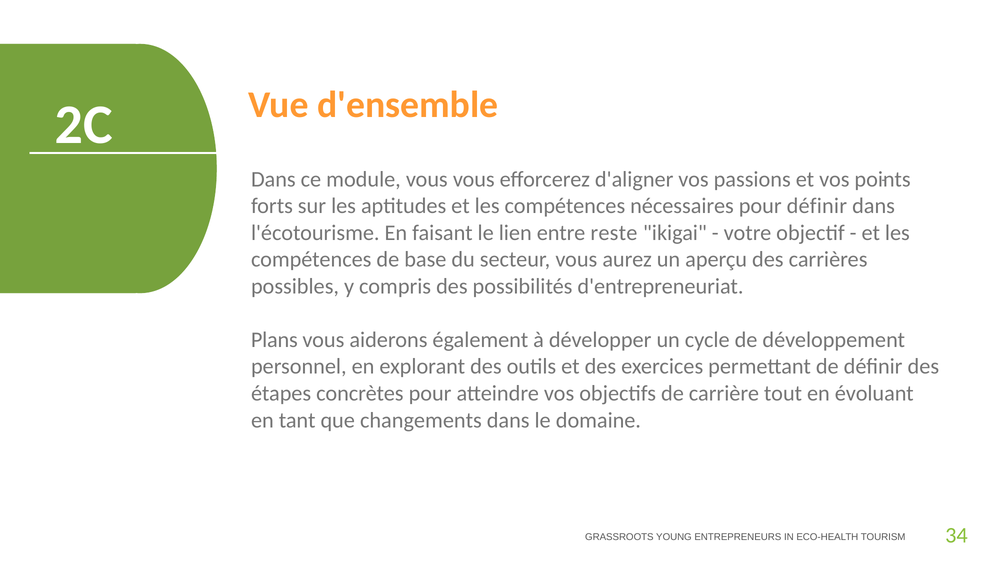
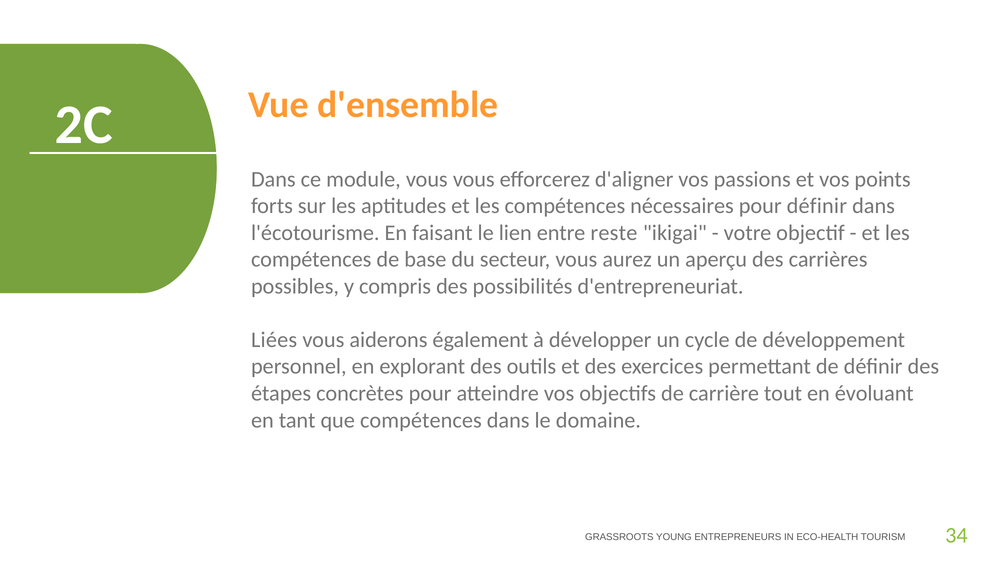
Plans: Plans -> Liées
que changements: changements -> compétences
